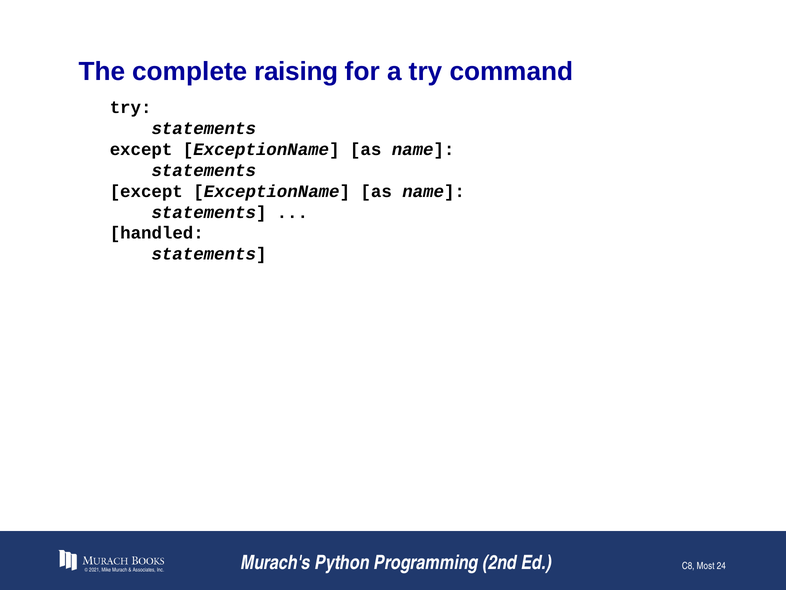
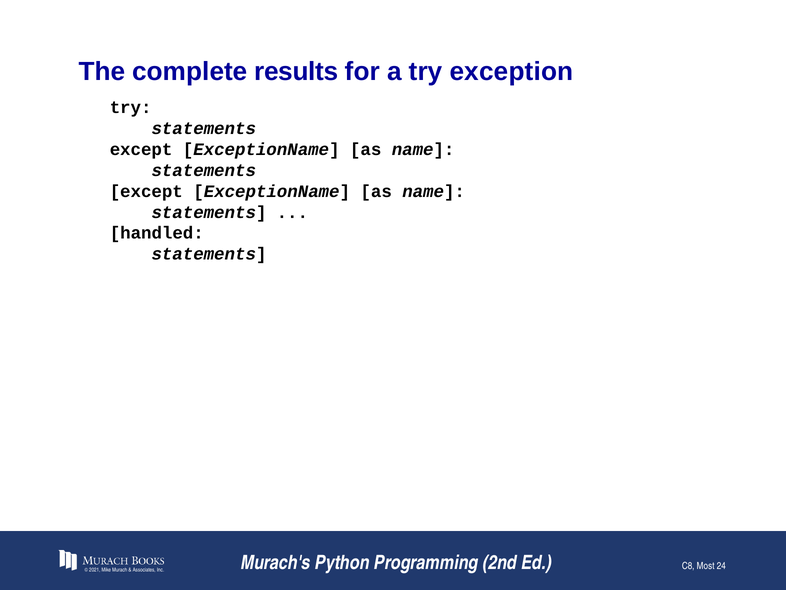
raising: raising -> results
command: command -> exception
